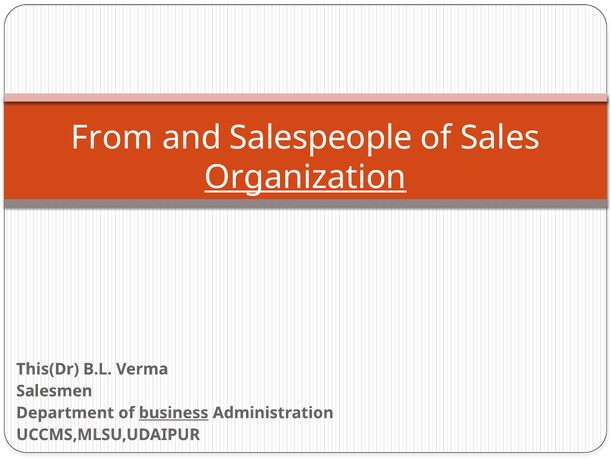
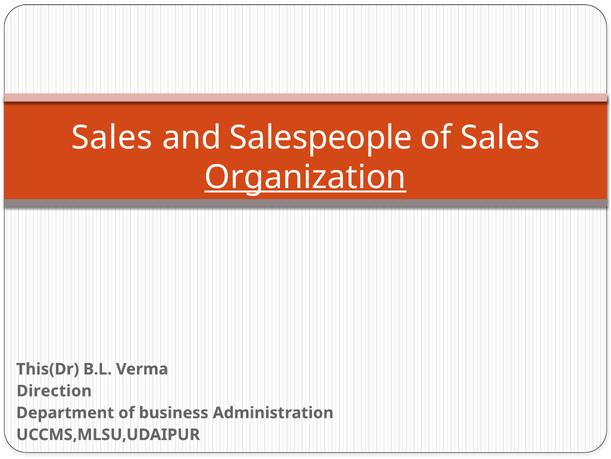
From at (112, 137): From -> Sales
Salesmen: Salesmen -> Direction
business underline: present -> none
